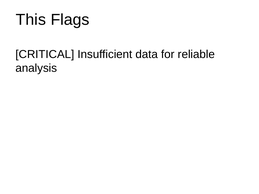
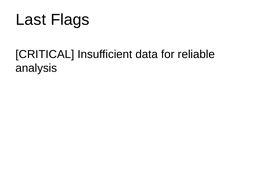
This: This -> Last
